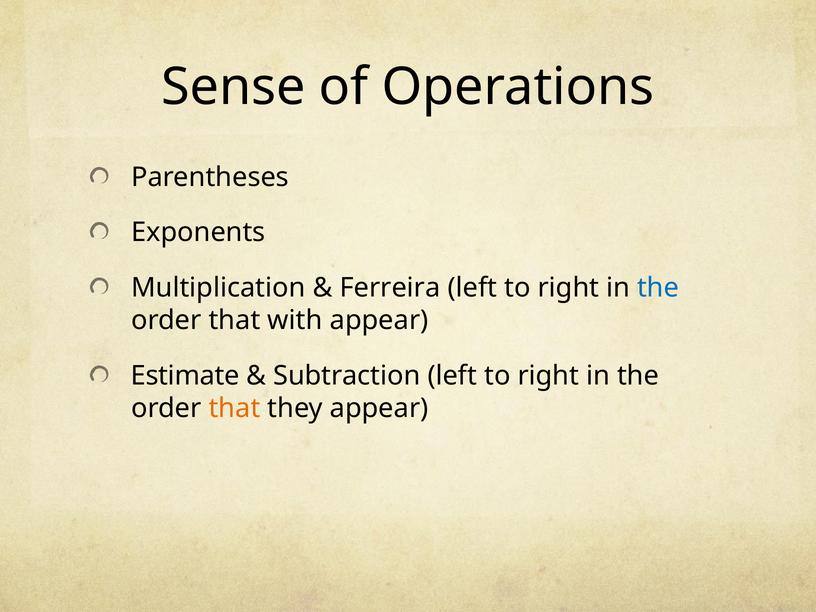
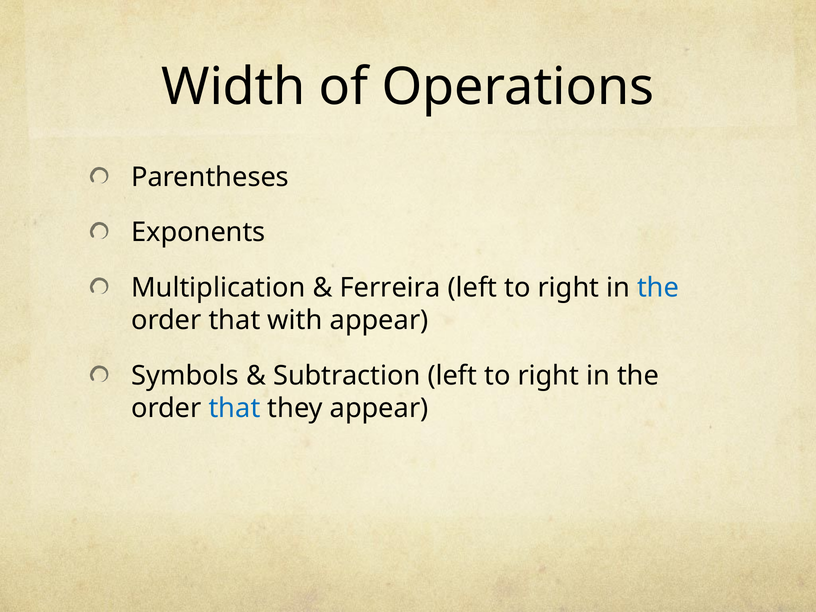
Sense: Sense -> Width
Estimate: Estimate -> Symbols
that at (235, 408) colour: orange -> blue
